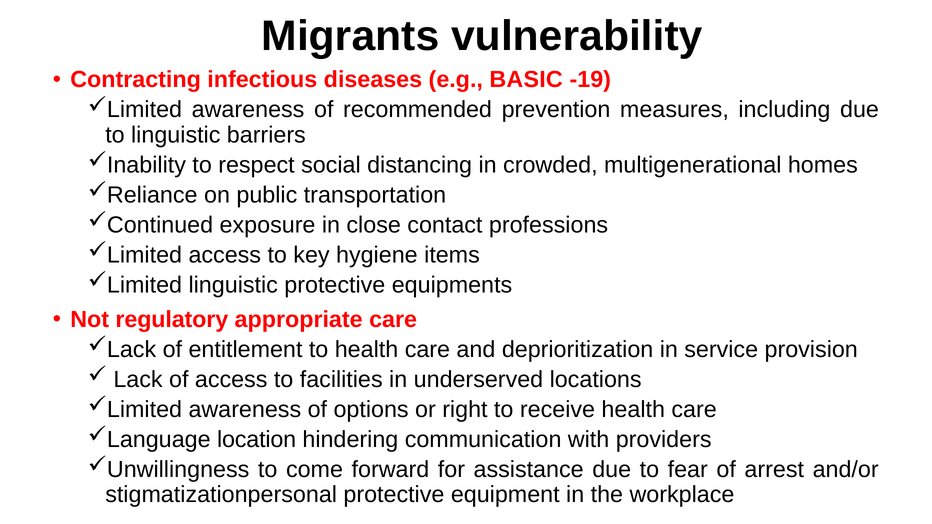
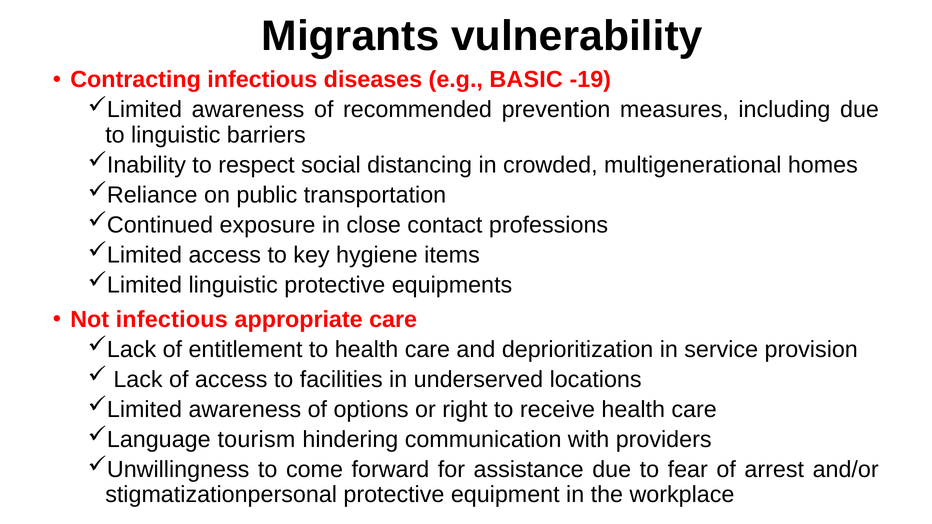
Not regulatory: regulatory -> infectious
location: location -> tourism
